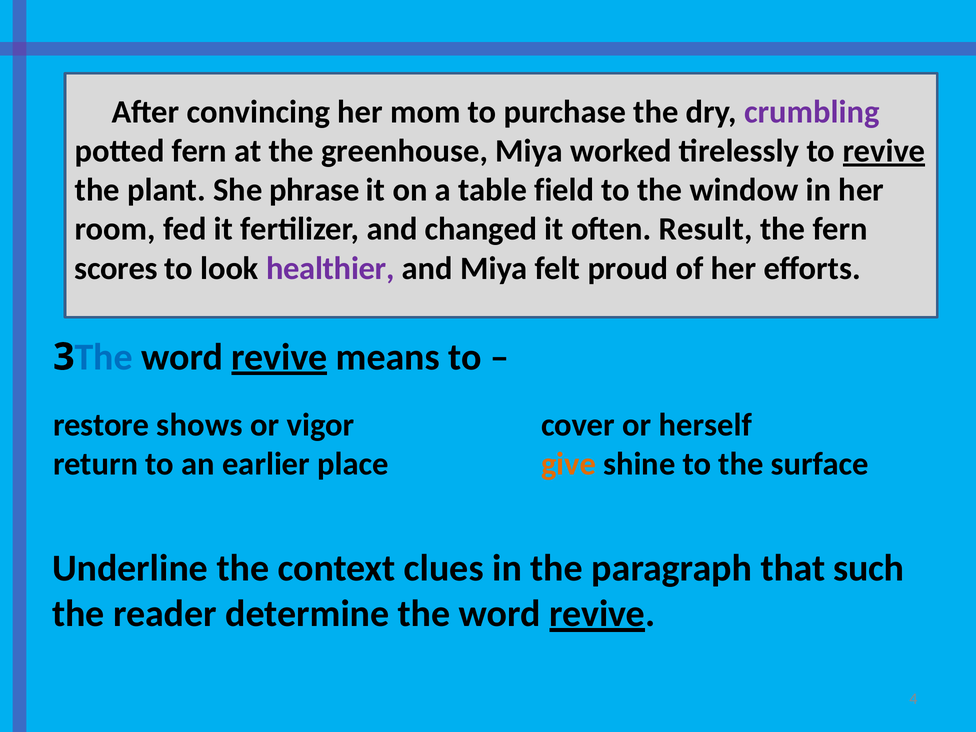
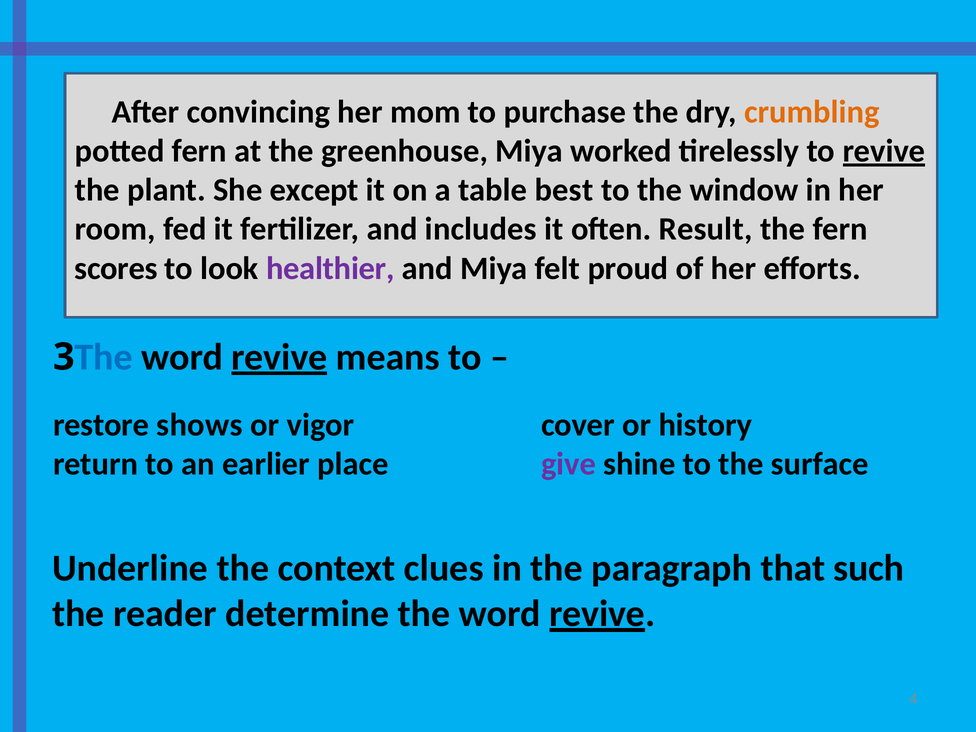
crumbling colour: purple -> orange
phrase: phrase -> except
field: field -> best
changed: changed -> includes
herself: herself -> history
give colour: orange -> purple
